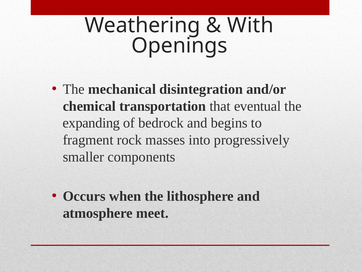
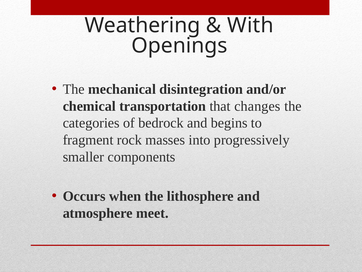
eventual: eventual -> changes
expanding: expanding -> categories
